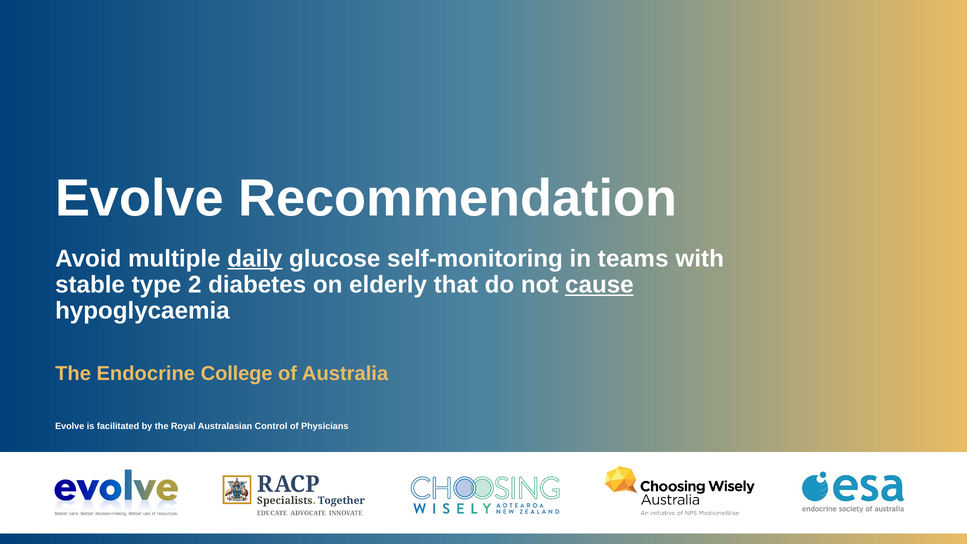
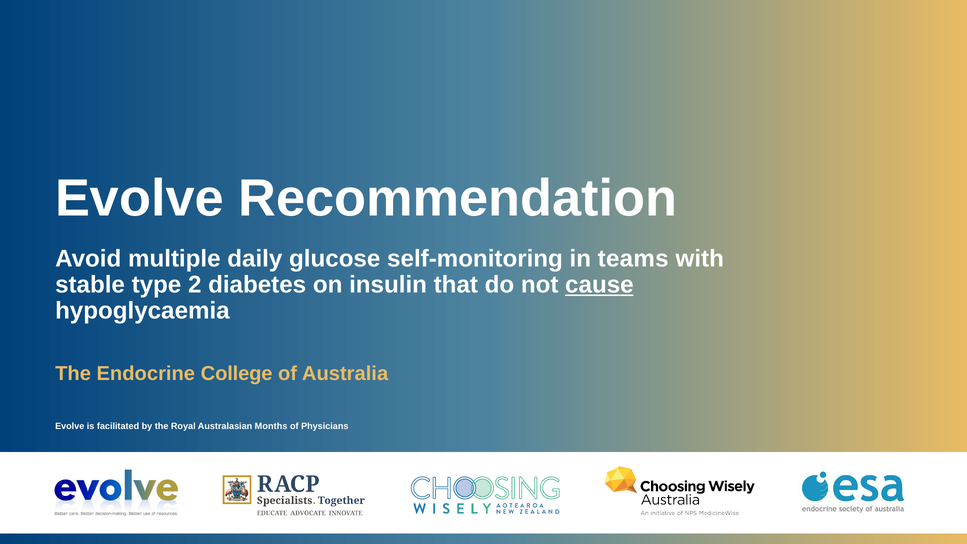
daily underline: present -> none
elderly: elderly -> insulin
Control: Control -> Months
